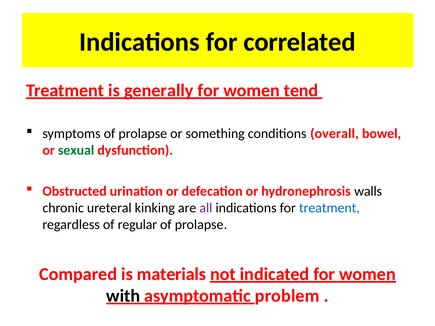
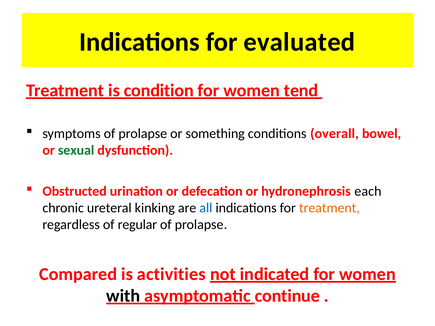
correlated: correlated -> evaluated
generally: generally -> condition
walls: walls -> each
all colour: purple -> blue
treatment at (329, 208) colour: blue -> orange
materials: materials -> activities
problem: problem -> continue
